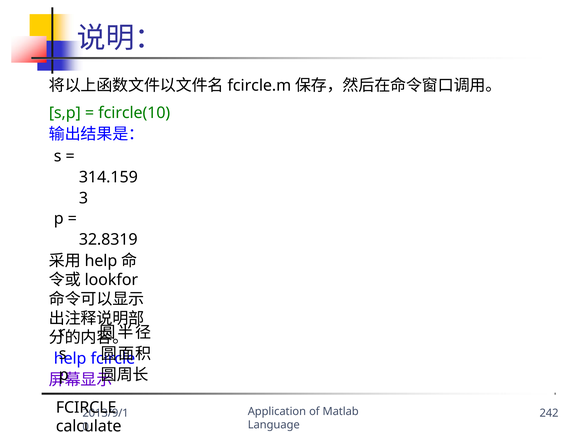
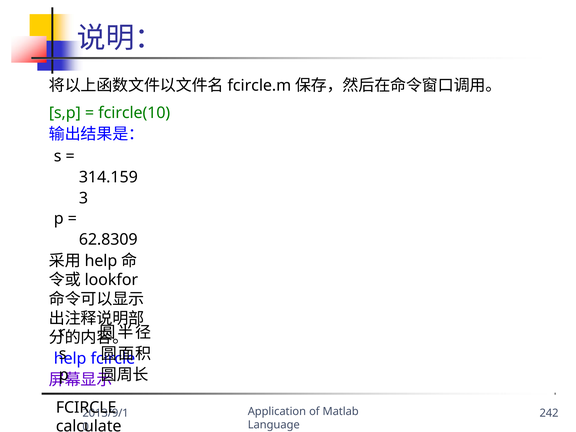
32.8319: 32.8319 -> 62.8309
